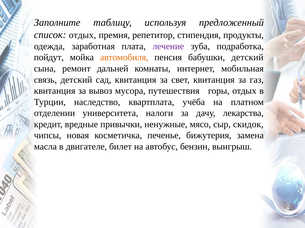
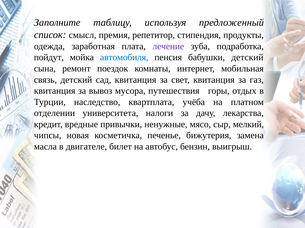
список отдых: отдых -> смысл
автомобиля colour: orange -> blue
дальней: дальней -> поездок
скидок: скидок -> мелкий
